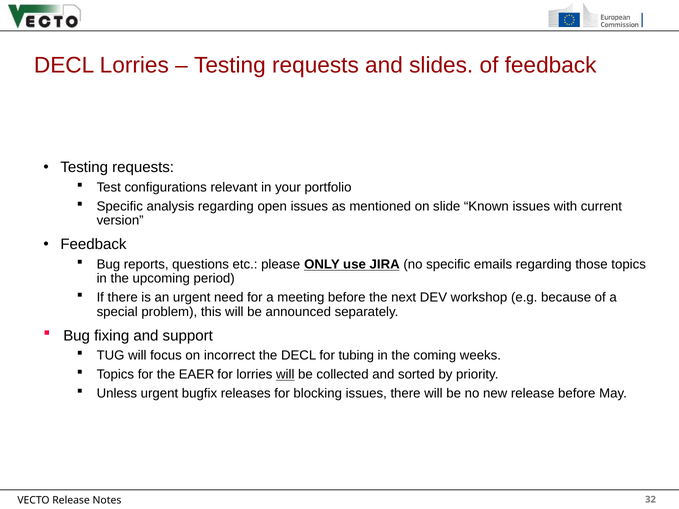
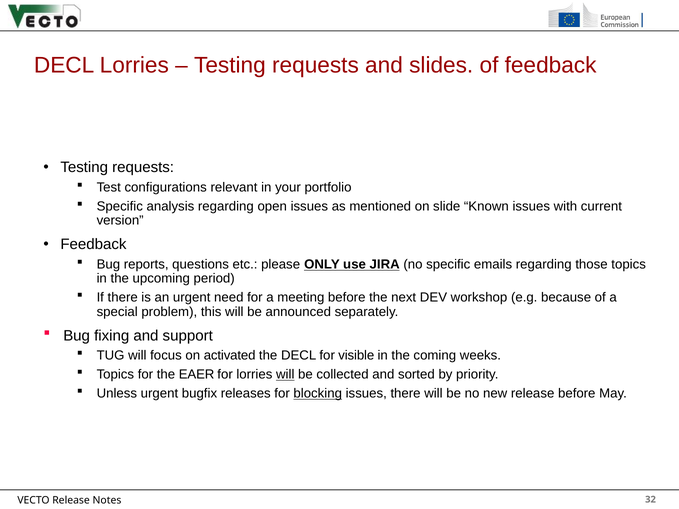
incorrect: incorrect -> activated
tubing: tubing -> visible
blocking underline: none -> present
